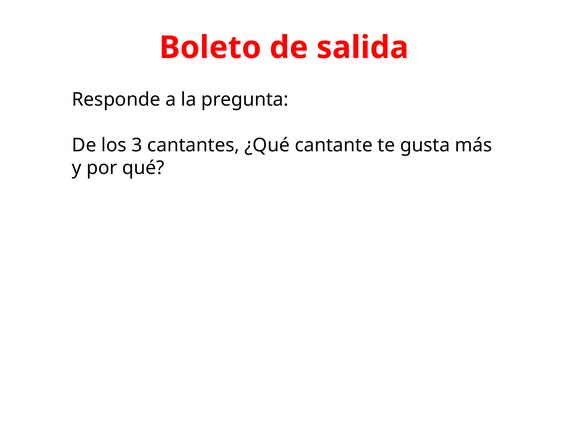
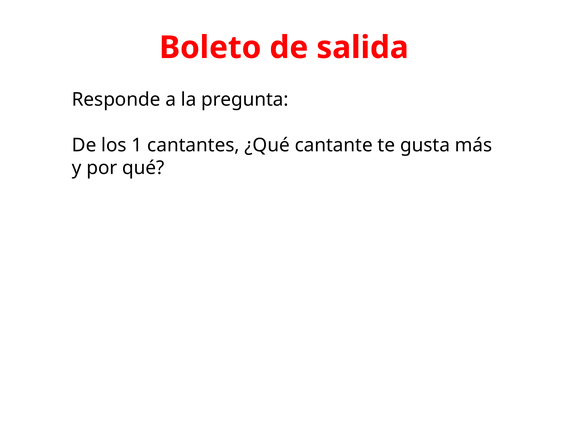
3: 3 -> 1
